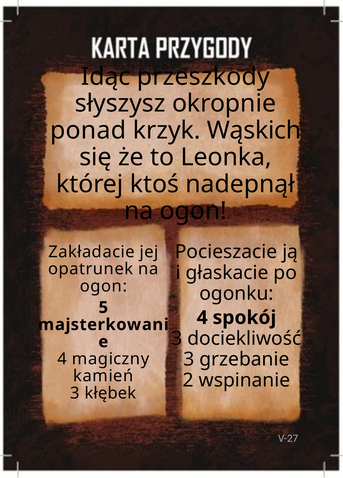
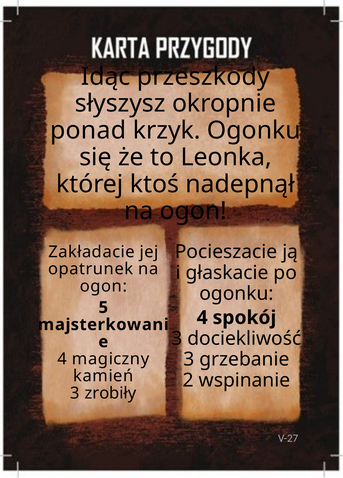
krzyk Wąskich: Wąskich -> Ogonku
kłębek: kłębek -> zrobiły
